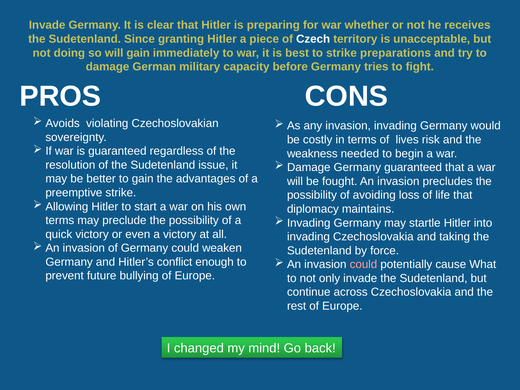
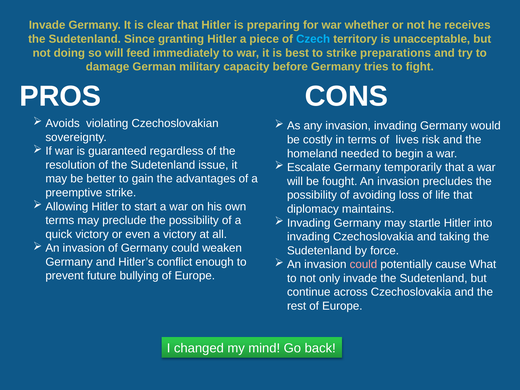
Czech colour: white -> light blue
will gain: gain -> feed
weakness: weakness -> homeland
Damage at (309, 167): Damage -> Escalate
Germany guaranteed: guaranteed -> temporarily
